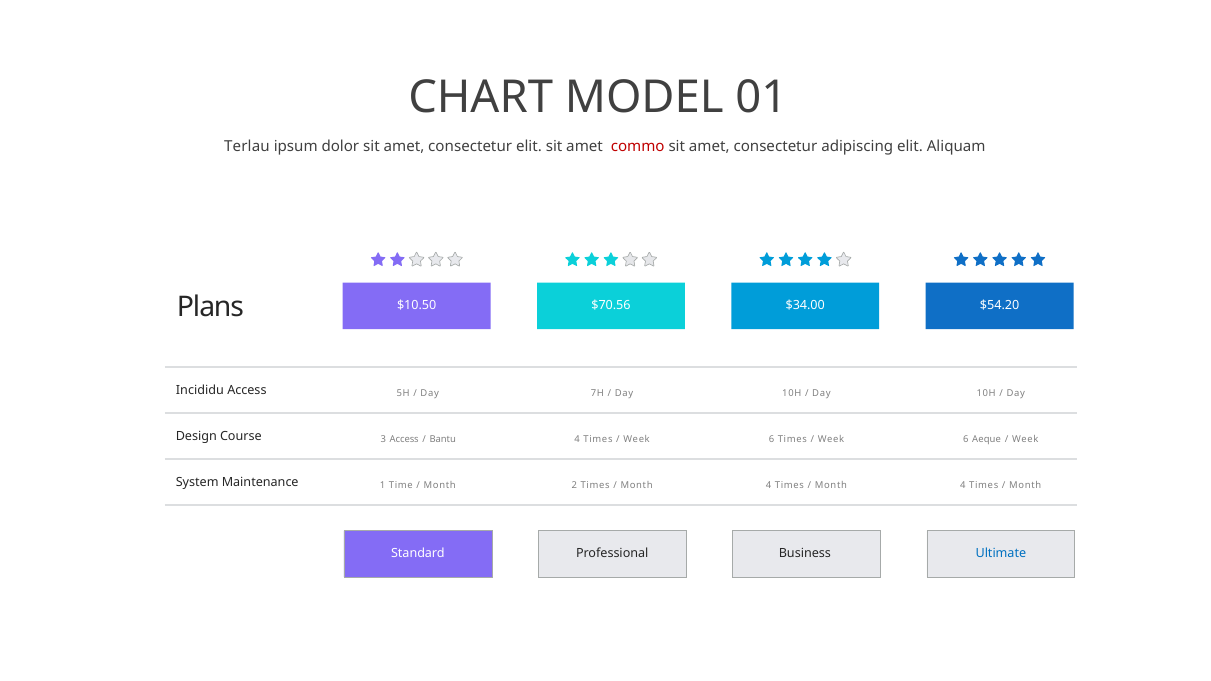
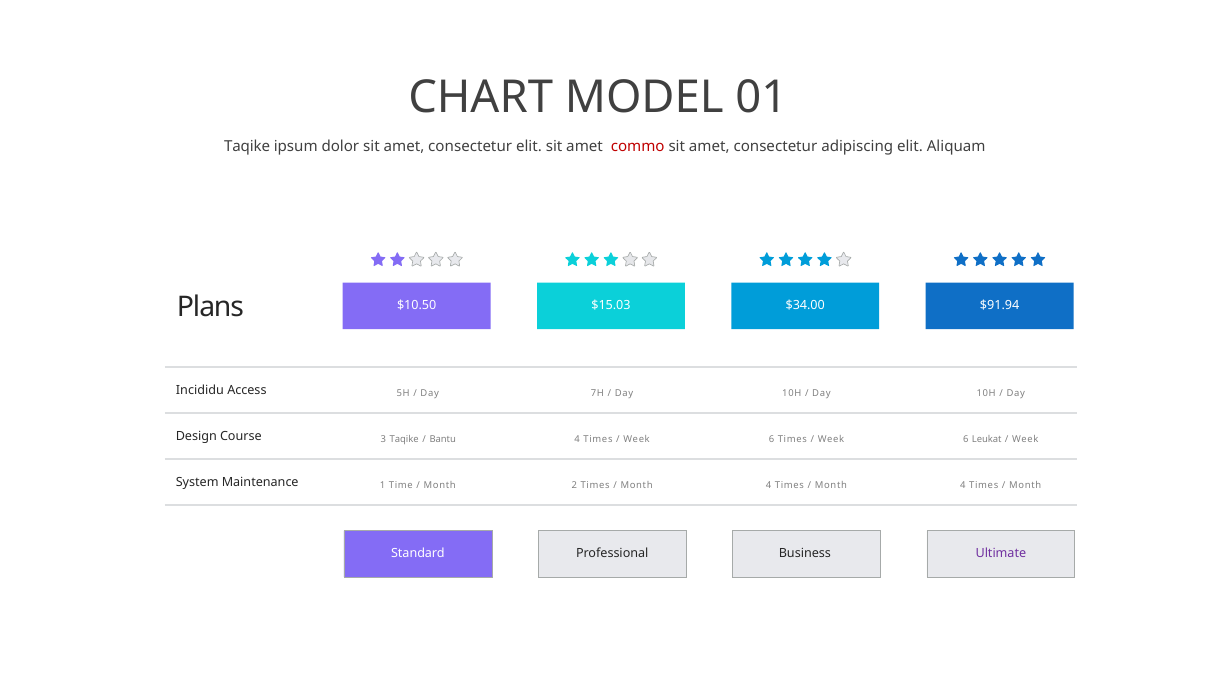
Terlau at (247, 147): Terlau -> Taqike
$70.56: $70.56 -> $15.03
$54.20: $54.20 -> $91.94
Aeque: Aeque -> Leukat
3 Access: Access -> Taqike
Ultimate colour: blue -> purple
